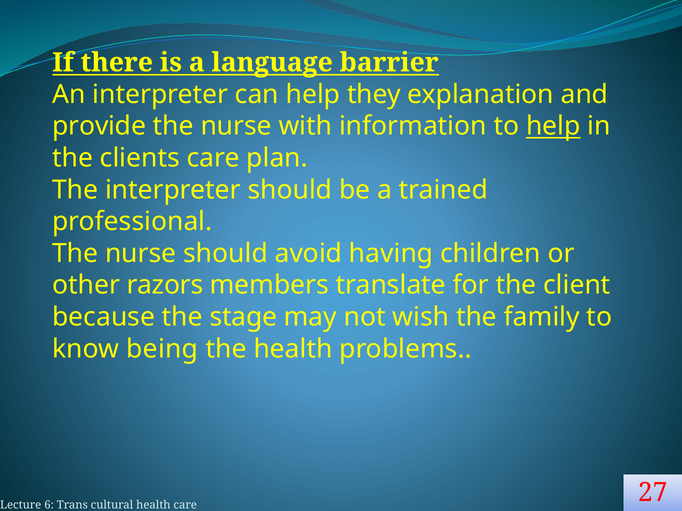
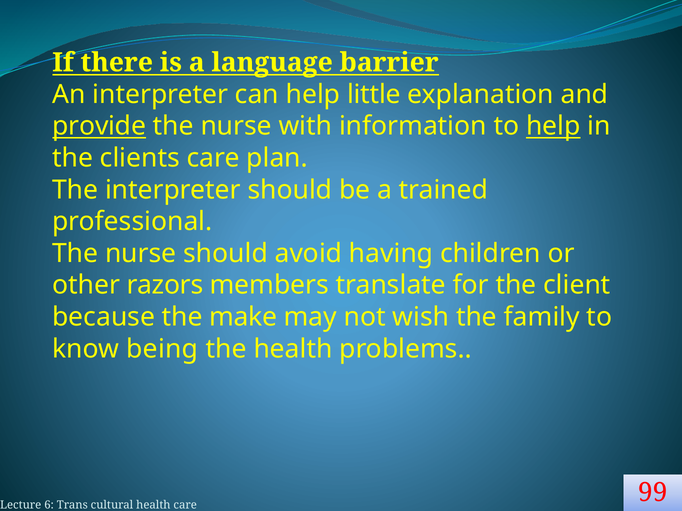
they: they -> little
provide underline: none -> present
stage: stage -> make
27: 27 -> 99
